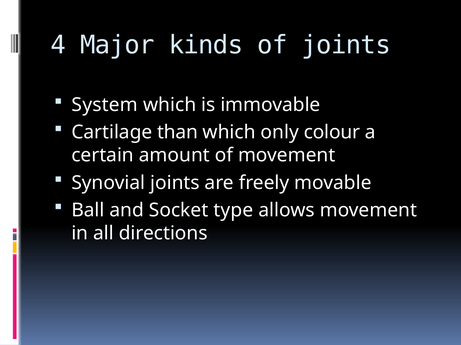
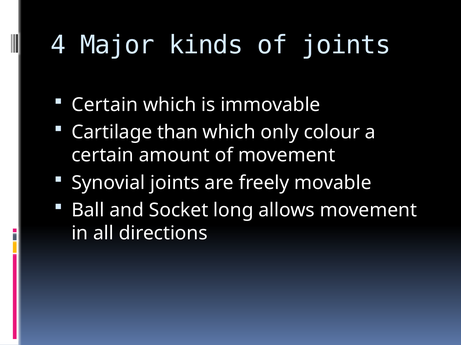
System at (105, 105): System -> Certain
type: type -> long
